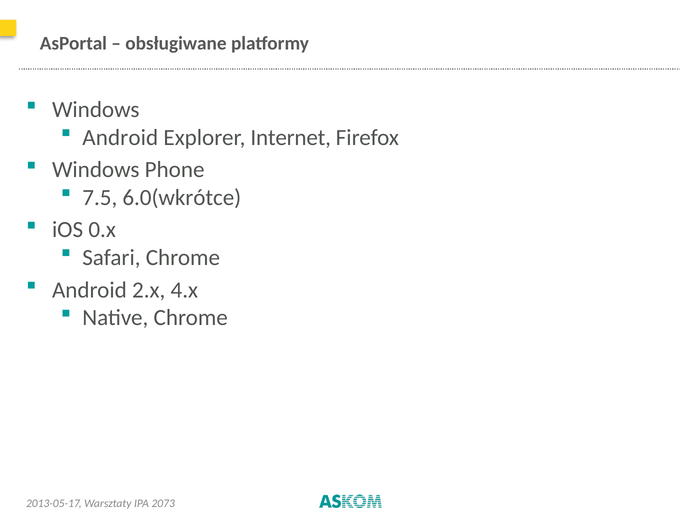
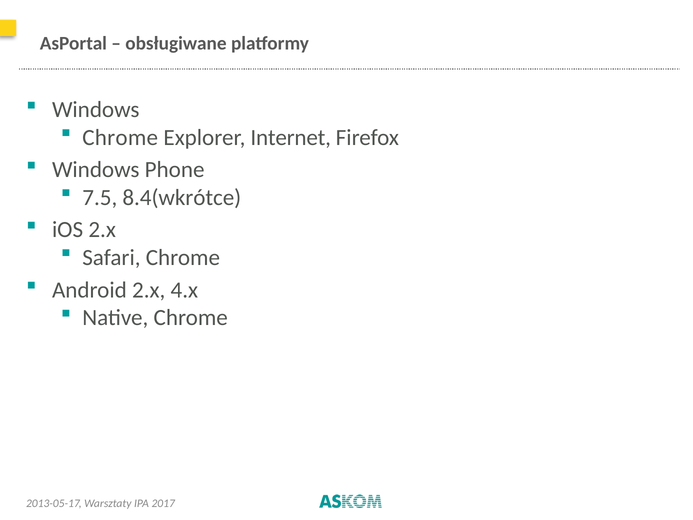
Android at (120, 137): Android -> Chrome
6.0(wkrótce: 6.0(wkrótce -> 8.4(wkrótce
iOS 0.x: 0.x -> 2.x
2073: 2073 -> 2017
